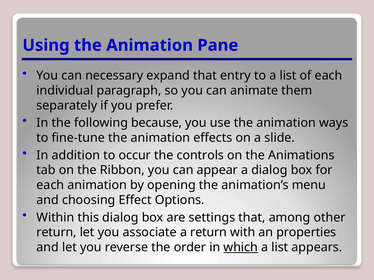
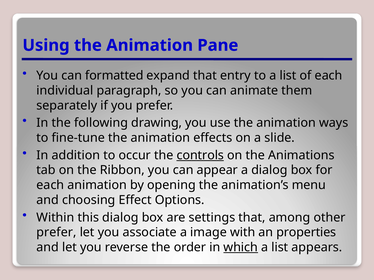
necessary: necessary -> formatted
because: because -> drawing
controls underline: none -> present
return at (57, 233): return -> prefer
a return: return -> image
